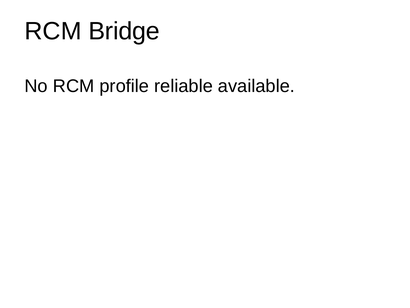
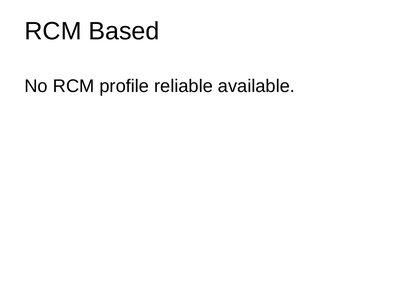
Bridge: Bridge -> Based
